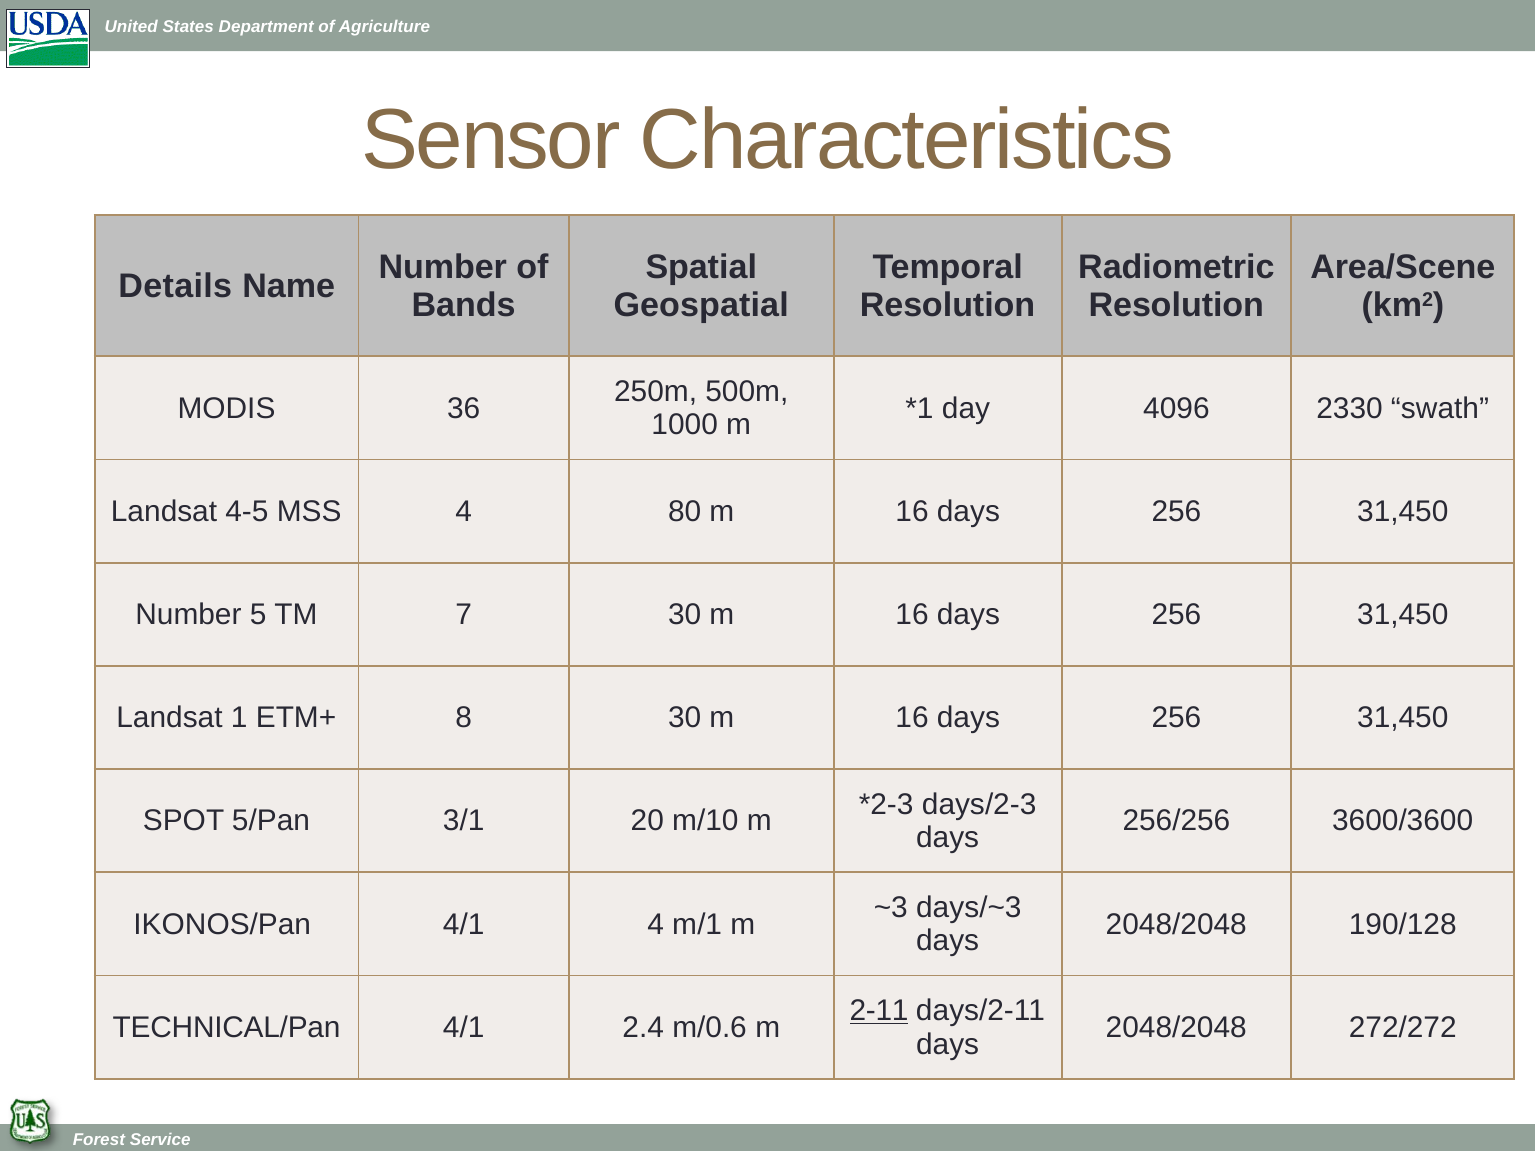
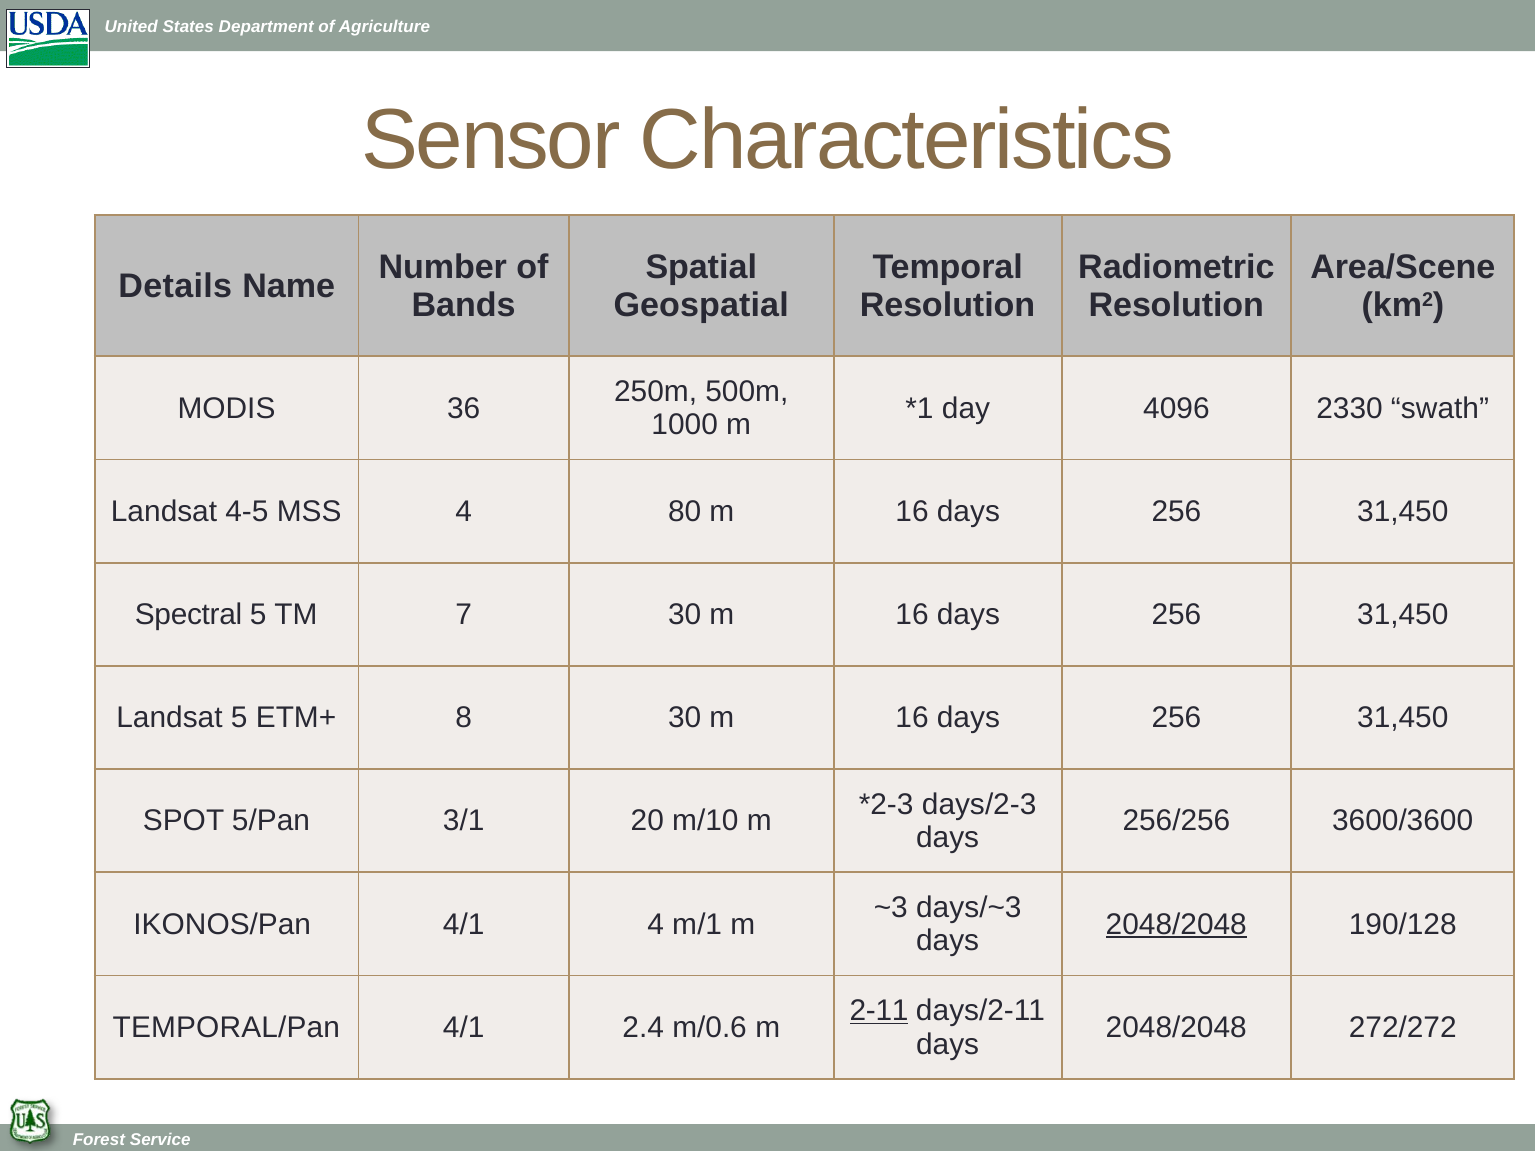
Number at (188, 615): Number -> Spectral
Landsat 1: 1 -> 5
2048/2048 at (1176, 925) underline: none -> present
TECHNICAL/Pan: TECHNICAL/Pan -> TEMPORAL/Pan
